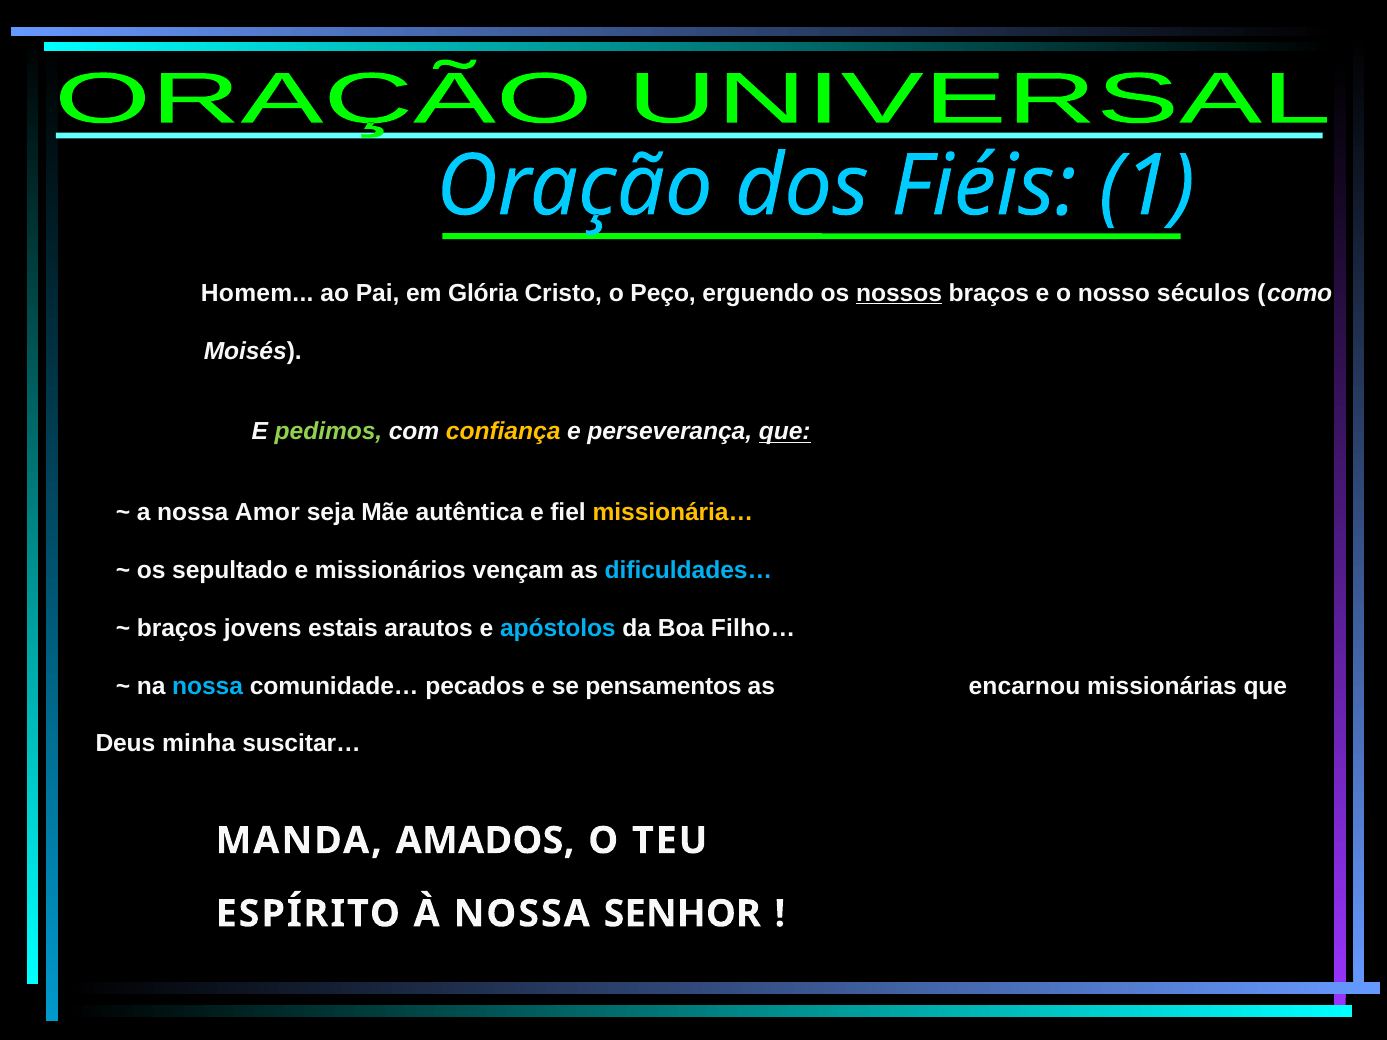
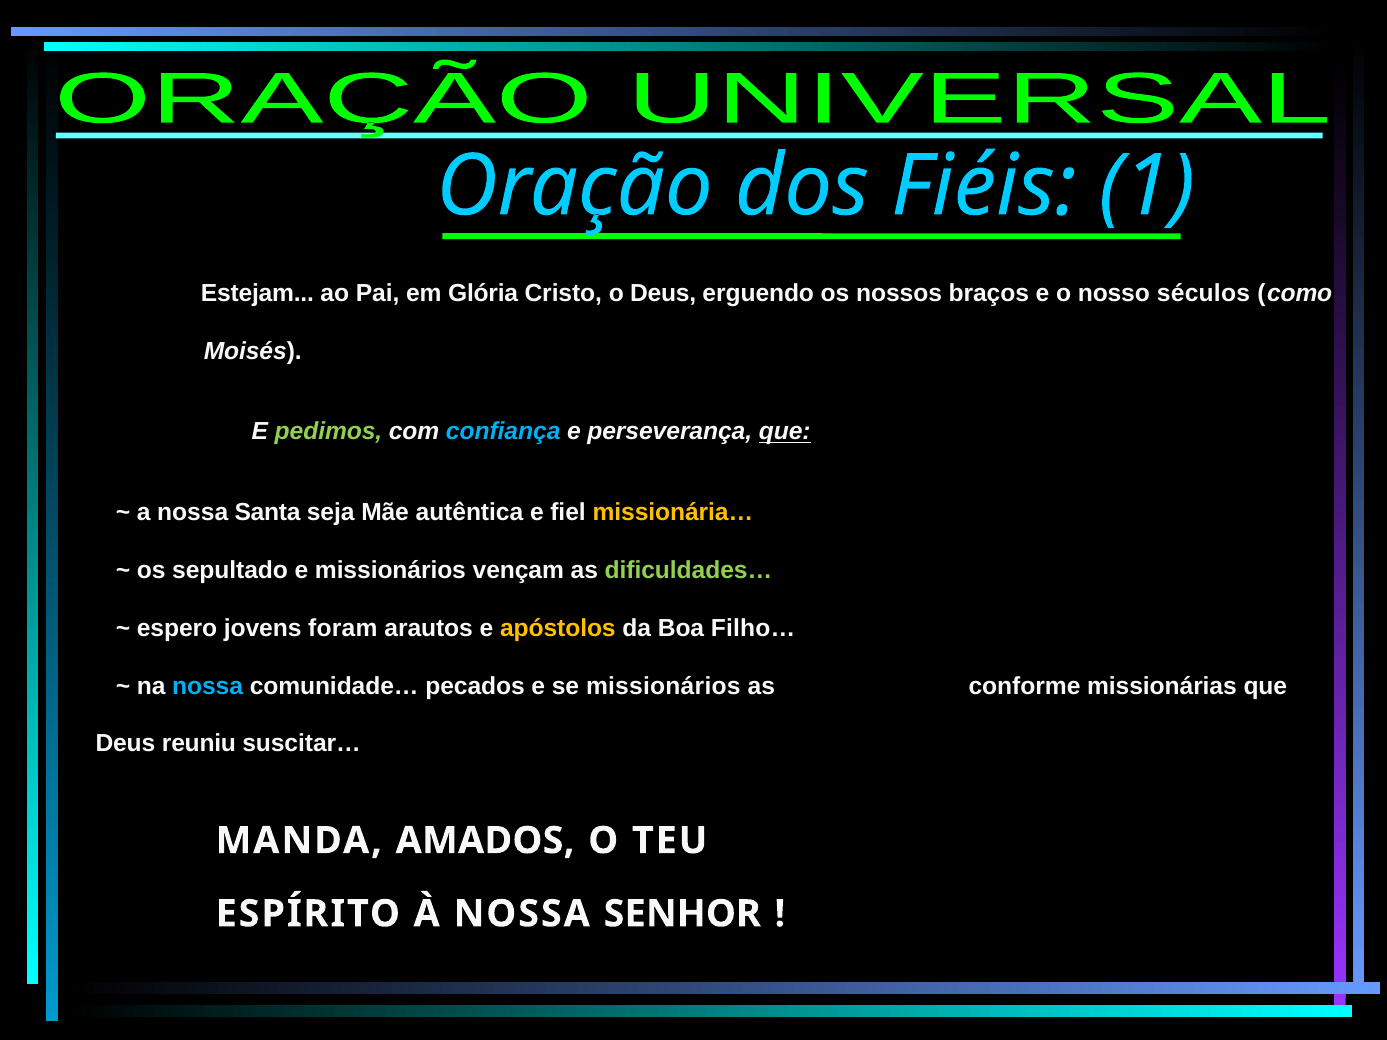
Homem: Homem -> Estejam
o Peço: Peço -> Deus
nossos underline: present -> none
confiança colour: yellow -> light blue
Amor: Amor -> Santa
dificuldades… colour: light blue -> light green
braços at (177, 628): braços -> espero
estais: estais -> foram
apóstolos colour: light blue -> yellow
se pensamentos: pensamentos -> missionários
encarnou: encarnou -> conforme
minha: minha -> reuniu
